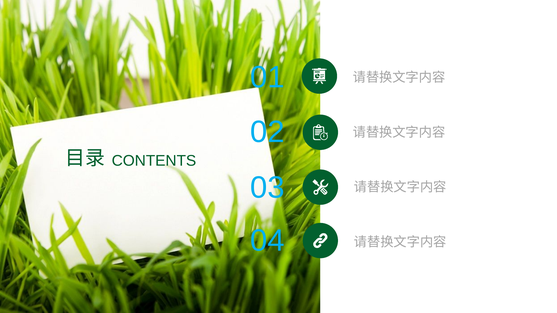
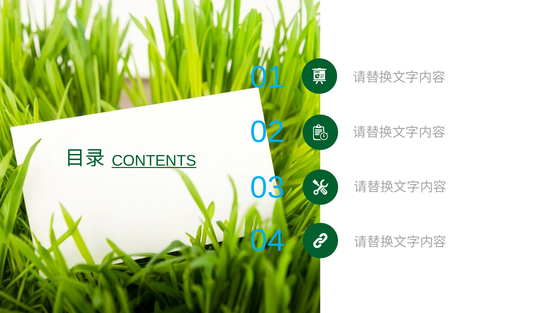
CONTENTS underline: none -> present
